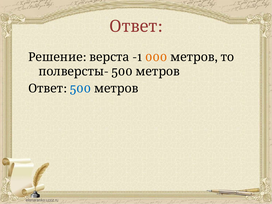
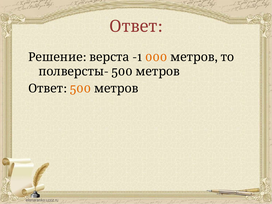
500 at (81, 89) colour: blue -> orange
